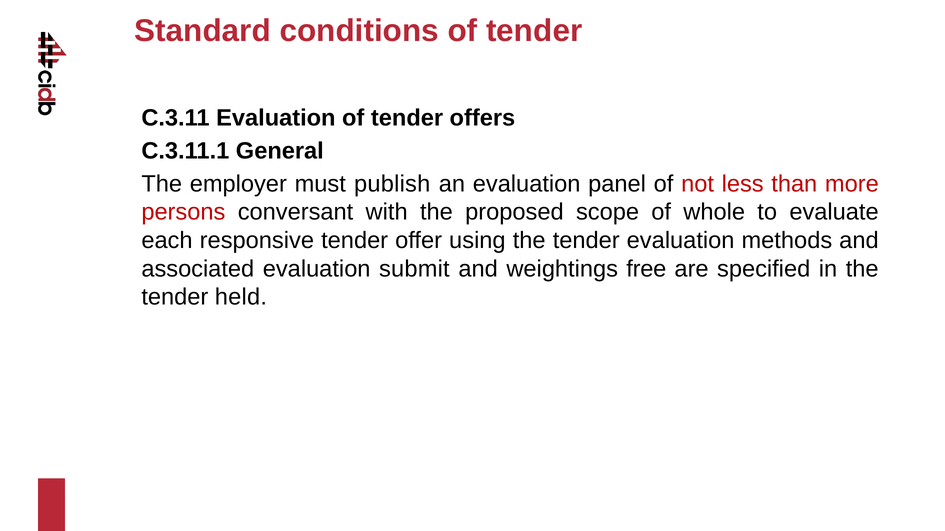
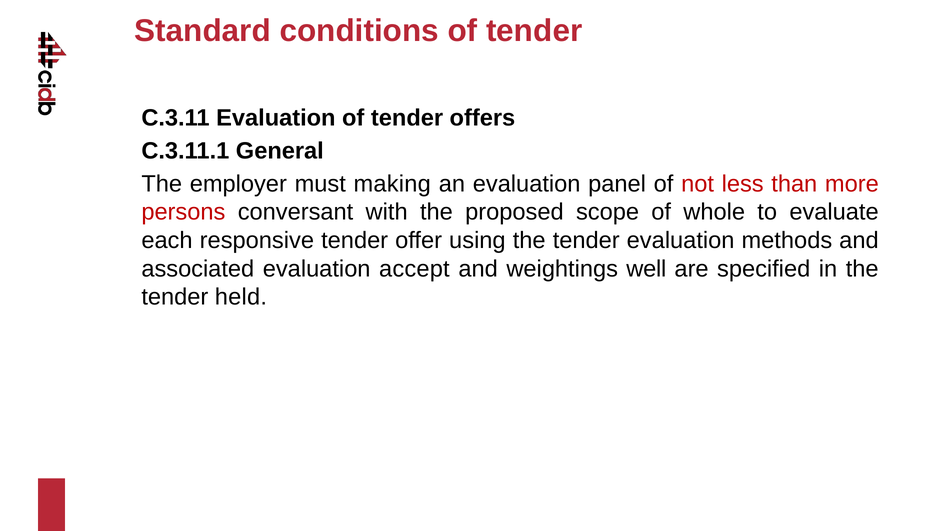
publish: publish -> making
submit: submit -> accept
free: free -> well
